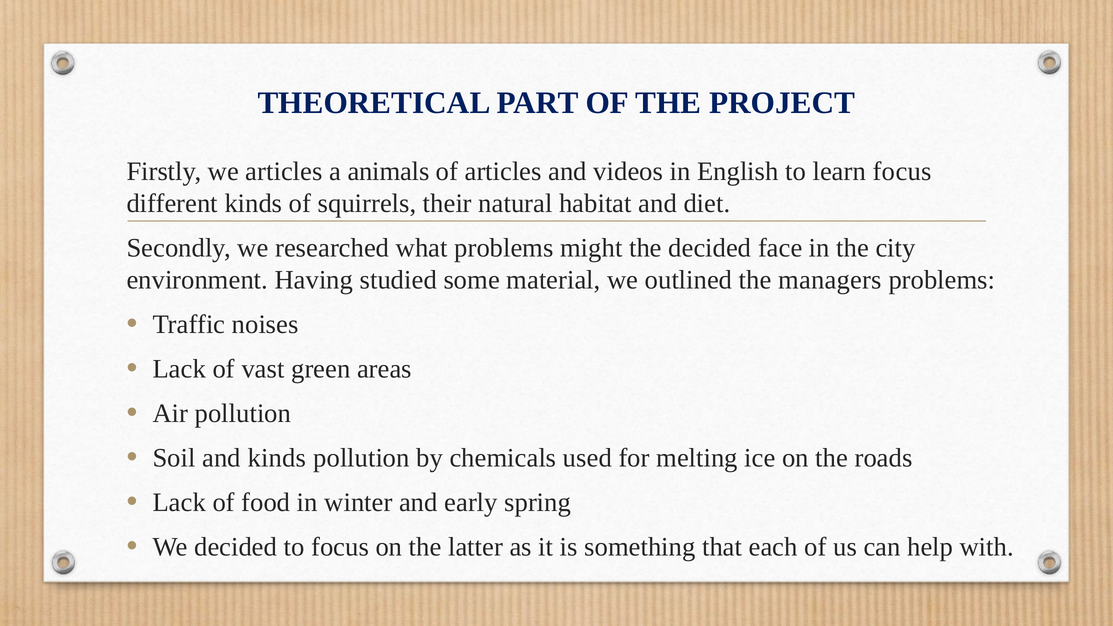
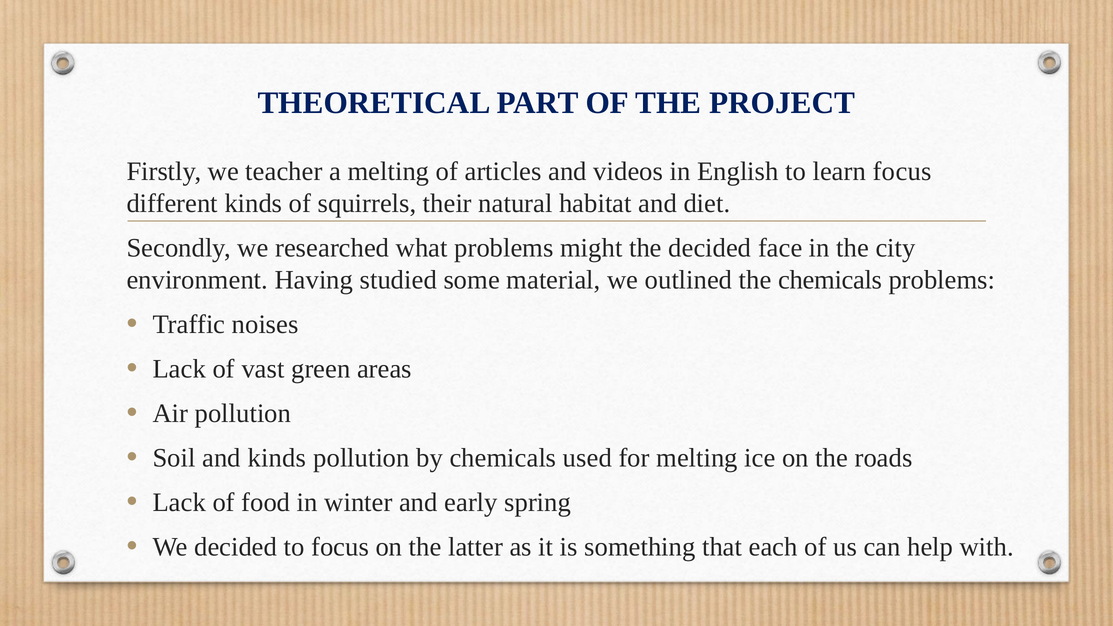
we articles: articles -> teacher
a animals: animals -> melting
the managers: managers -> chemicals
